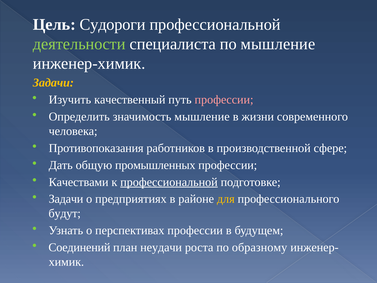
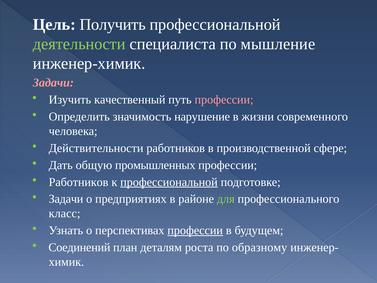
Судороги: Судороги -> Получить
Задачи at (53, 83) colour: yellow -> pink
значимость мышление: мышление -> нарушение
Противопоказания: Противопоказания -> Действительности
Качествами at (79, 182): Качествами -> Работников
для colour: yellow -> light green
будут: будут -> класс
профессии at (195, 230) underline: none -> present
неудачи: неудачи -> деталям
